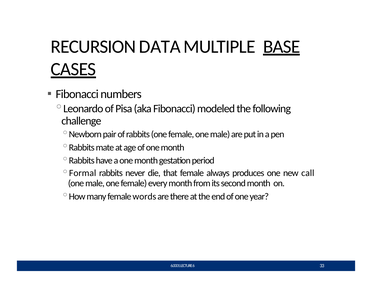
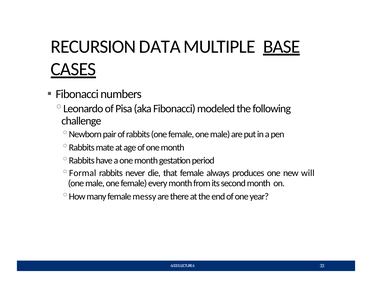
call: call -> will
words: words -> messy
